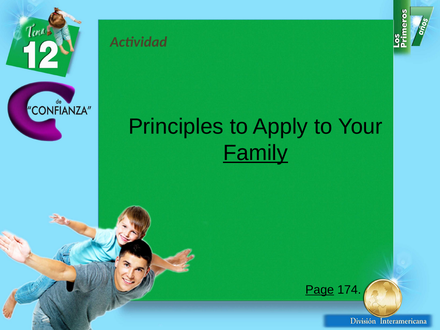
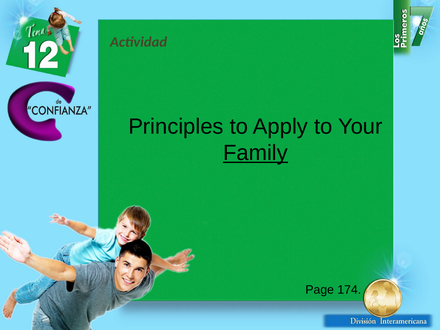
Page underline: present -> none
